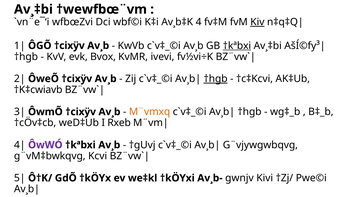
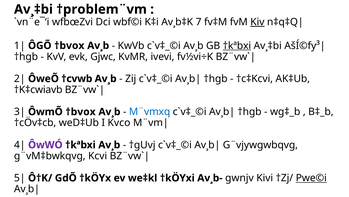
†wewfbœ¨vm: †wewfbœ¨vm -> †problem¨vm
4: 4 -> 7
ÔGÕ †cixÿv: †cixÿv -> †bvox
Bvox: Bvox -> Gjwc
ÔweÕ †cixÿv: †cixÿv -> †cvwb
†hgb at (216, 78) underline: present -> none
ÔwmÕ †cixÿv: †cixÿv -> †bvox
M¨vmxq colour: orange -> blue
Rxeb: Rxeb -> Kvco
Pwe©i underline: none -> present
